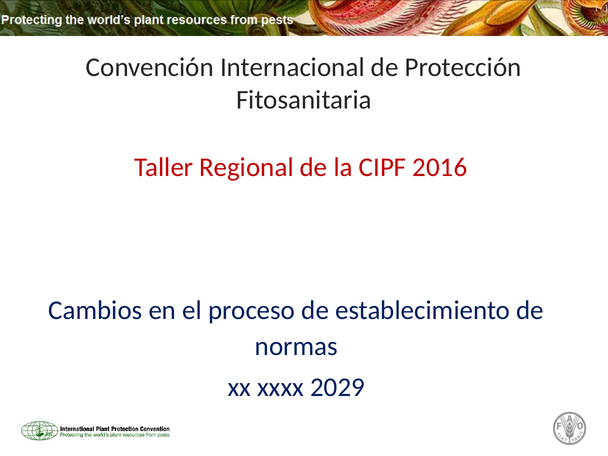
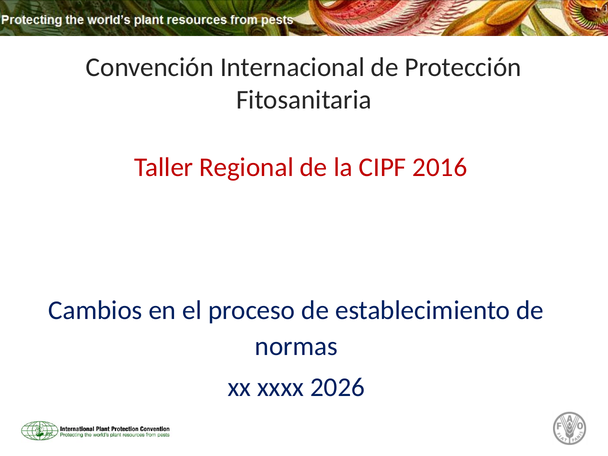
2029: 2029 -> 2026
